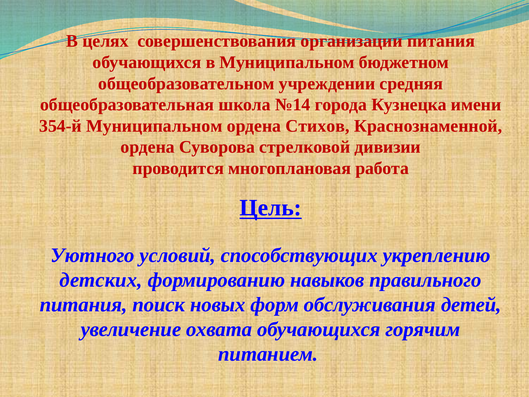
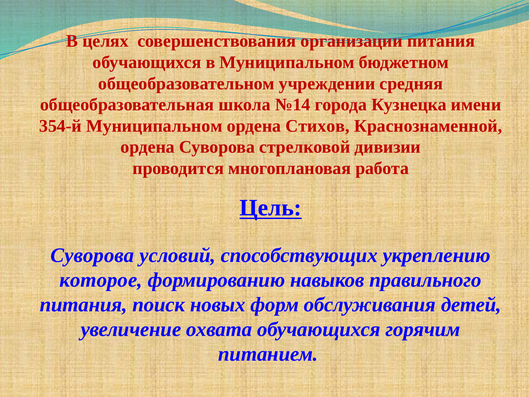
Уютного at (93, 255): Уютного -> Суворова
детских: детских -> которое
